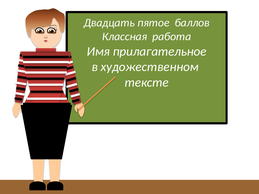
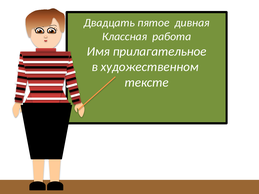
баллов: баллов -> дивная
